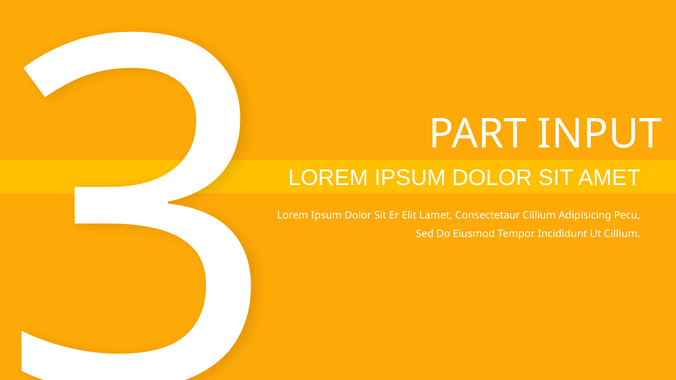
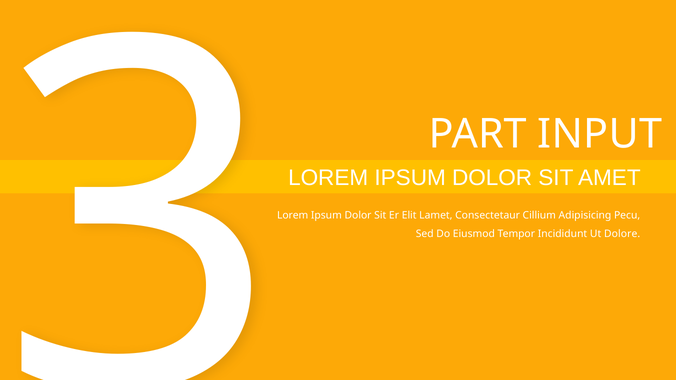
Ut Cillium: Cillium -> Dolore
